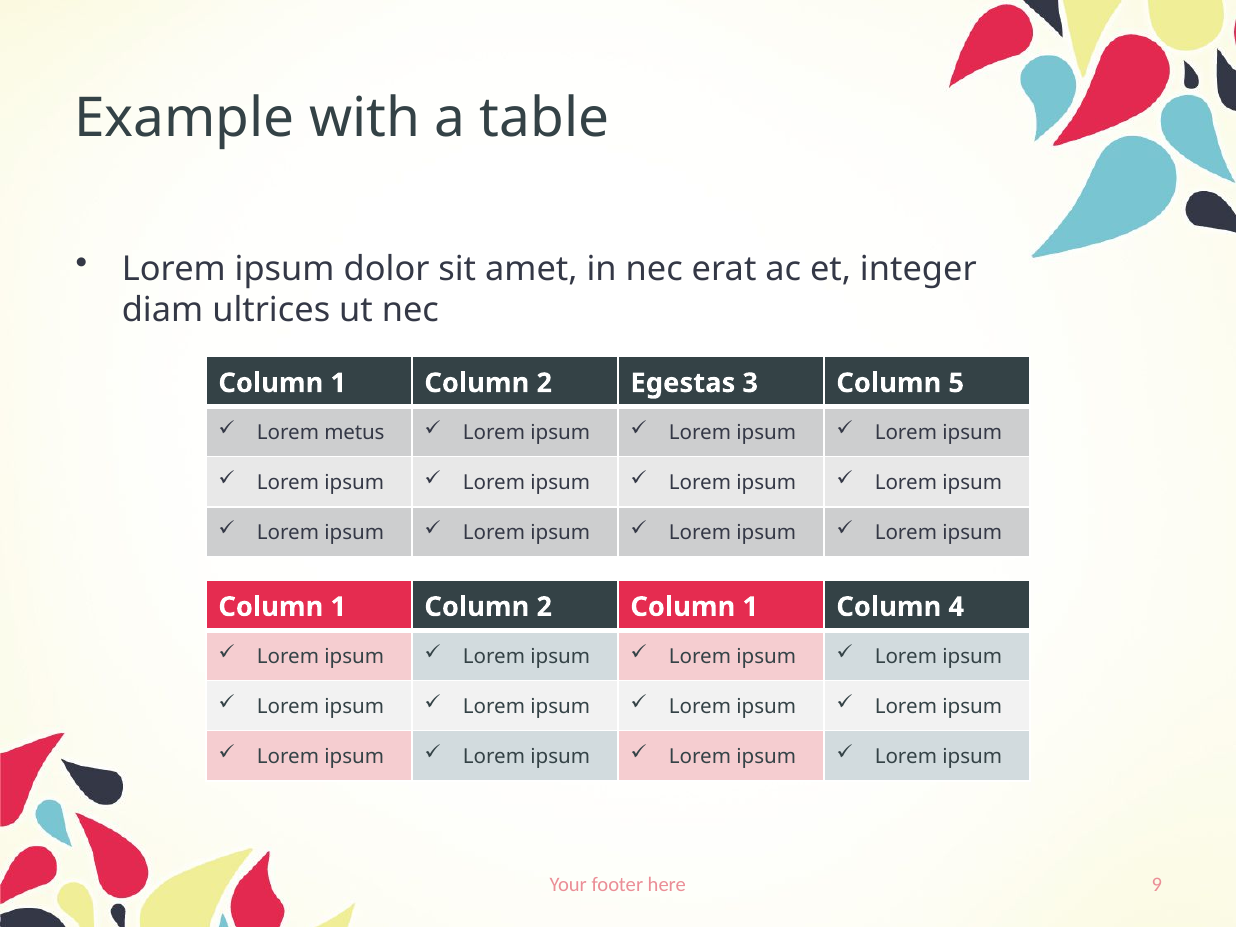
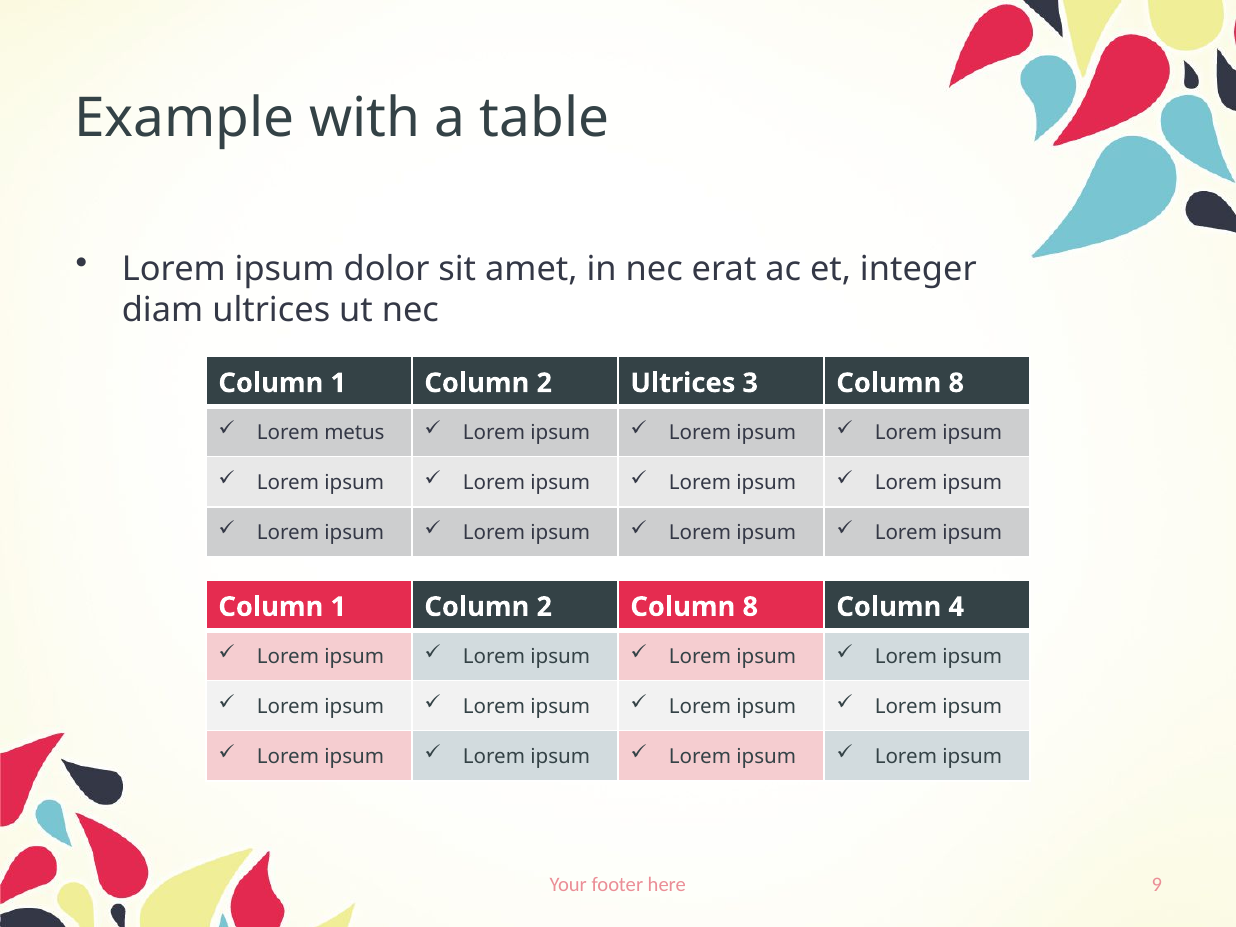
2 Egestas: Egestas -> Ultrices
3 Column 5: 5 -> 8
2 Column 1: 1 -> 8
